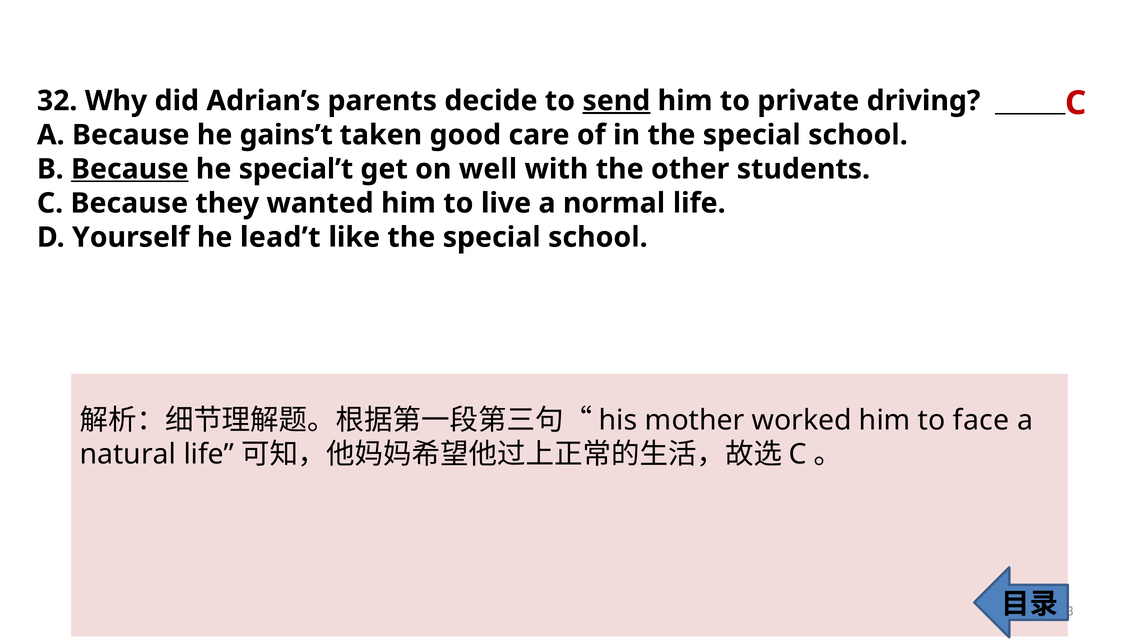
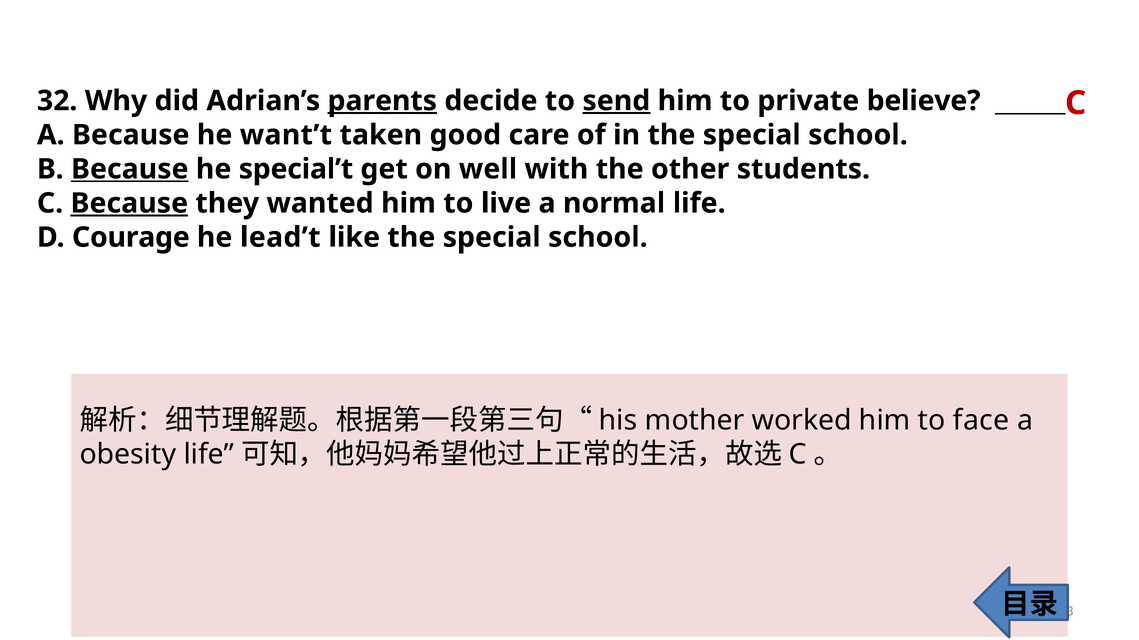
parents underline: none -> present
driving: driving -> believe
gains’t: gains’t -> want’t
Because at (129, 203) underline: none -> present
Yourself: Yourself -> Courage
natural: natural -> obesity
